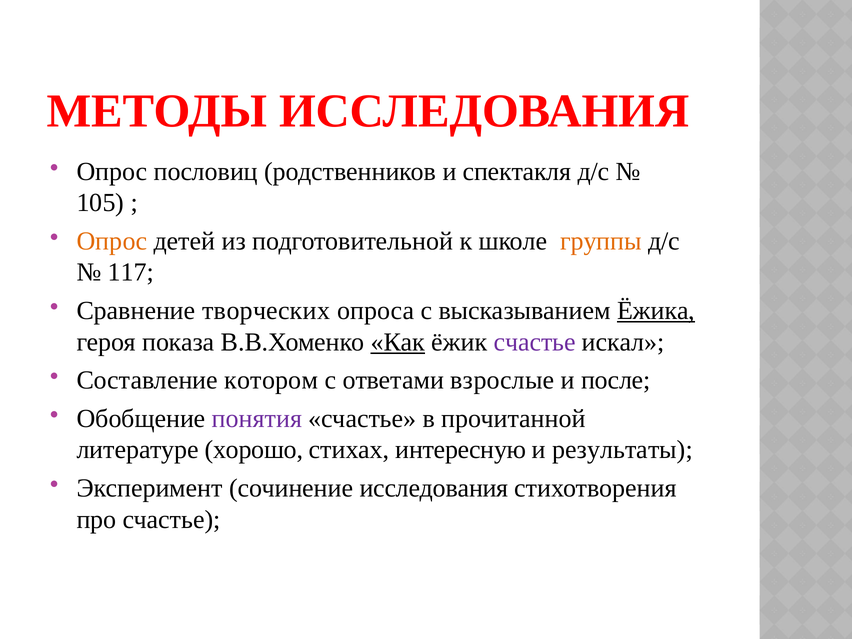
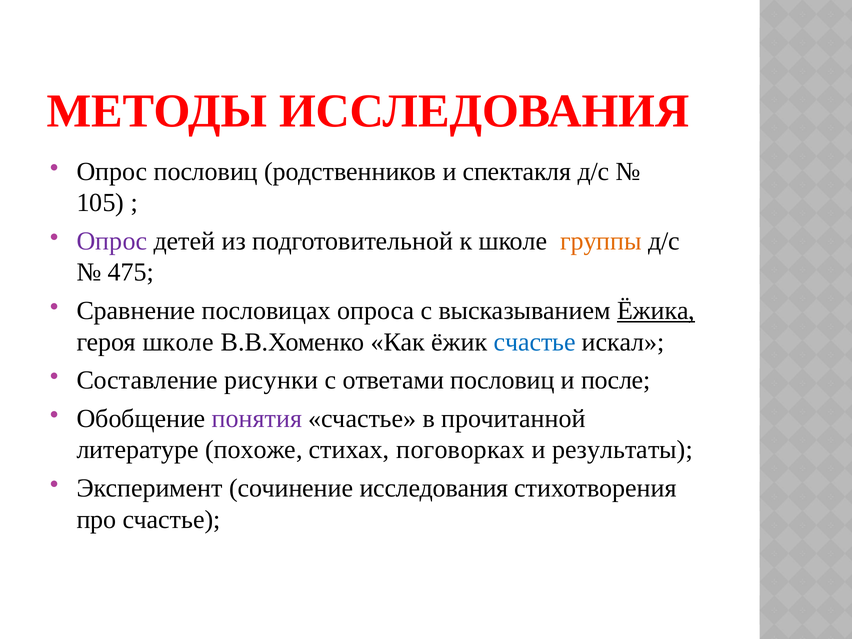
Опрос at (112, 241) colour: orange -> purple
117: 117 -> 475
творческих: творческих -> пословицах
героя показа: показа -> школе
Как underline: present -> none
счастье at (535, 342) colour: purple -> blue
котором: котором -> рисунки
ответами взрослые: взрослые -> пословиц
хорошо: хорошо -> похоже
интересную: интересную -> поговорках
